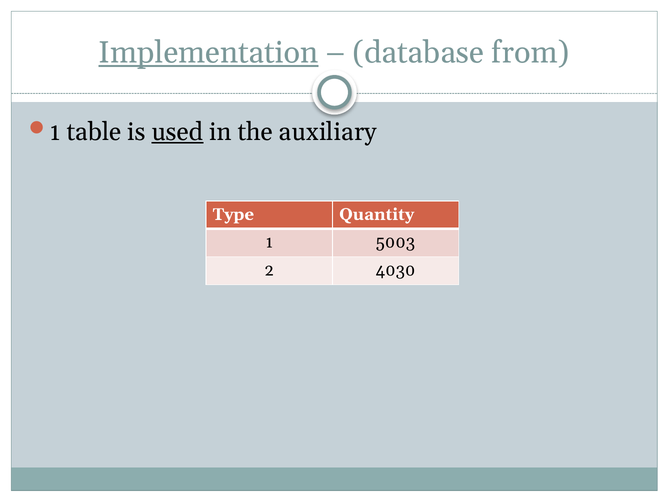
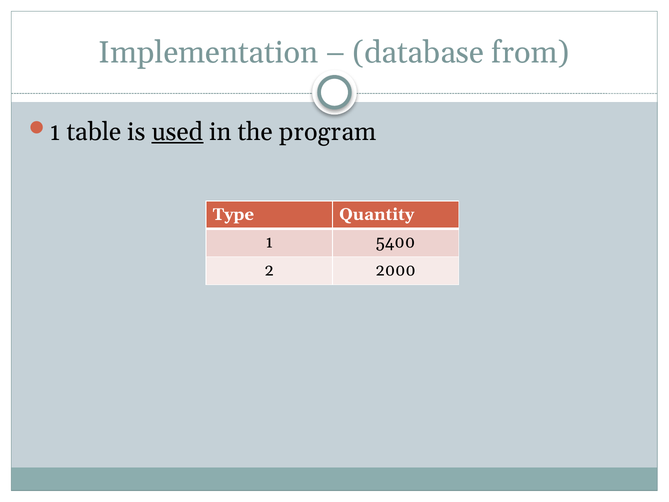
Implementation underline: present -> none
auxiliary: auxiliary -> program
5003: 5003 -> 5400
4030: 4030 -> 2000
